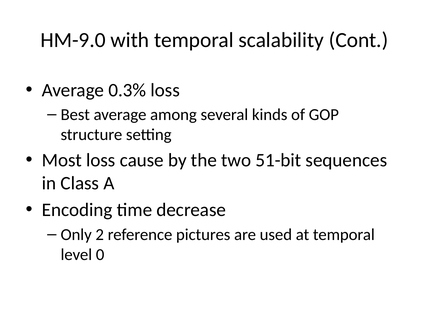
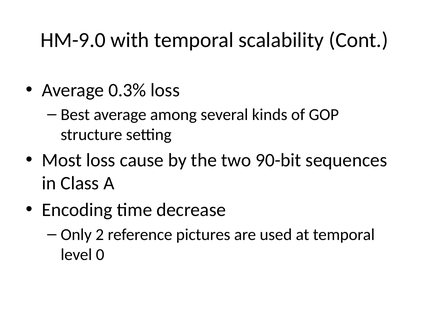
51-bit: 51-bit -> 90-bit
